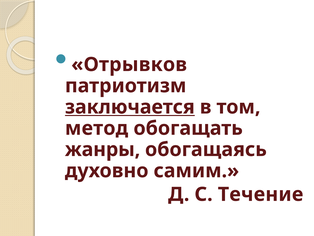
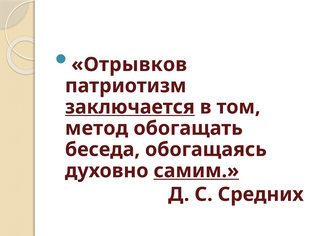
жанры: жанры -> беседа
самим underline: none -> present
Течение: Течение -> Средних
